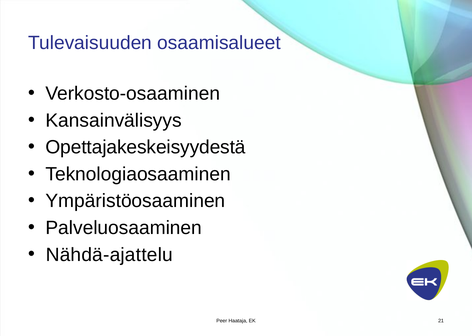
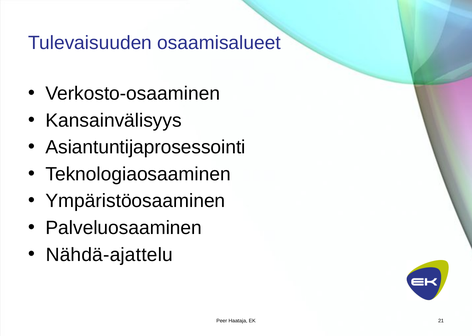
Opettajakeskeisyydestä: Opettajakeskeisyydestä -> Asiantuntijaprosessointi
